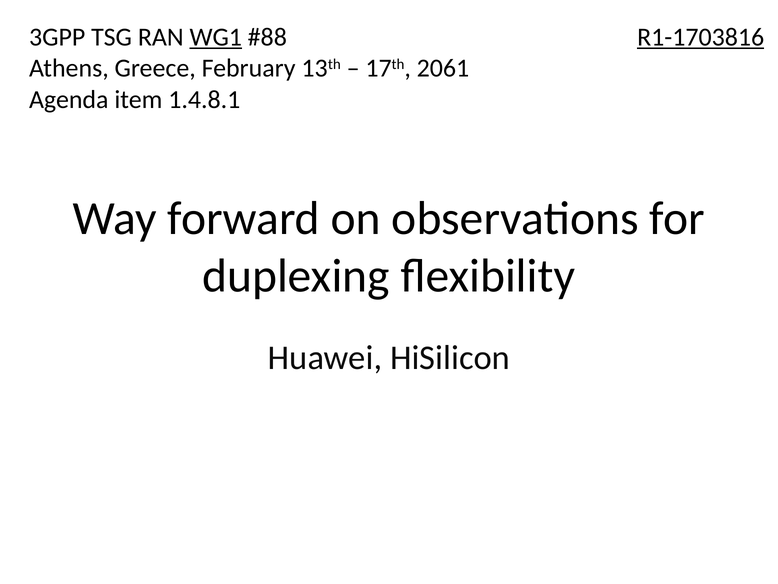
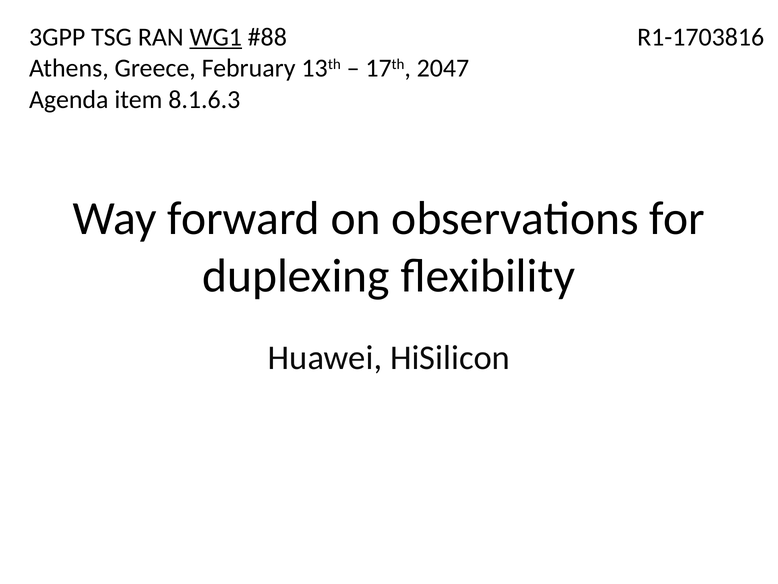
R1-1703816 underline: present -> none
2061: 2061 -> 2047
1.4.8.1: 1.4.8.1 -> 8.1.6.3
